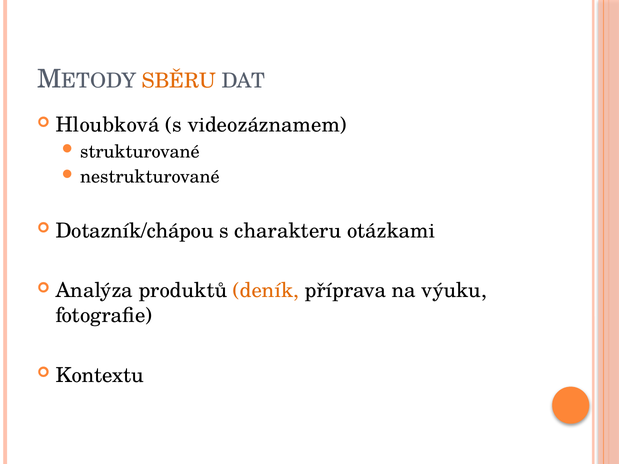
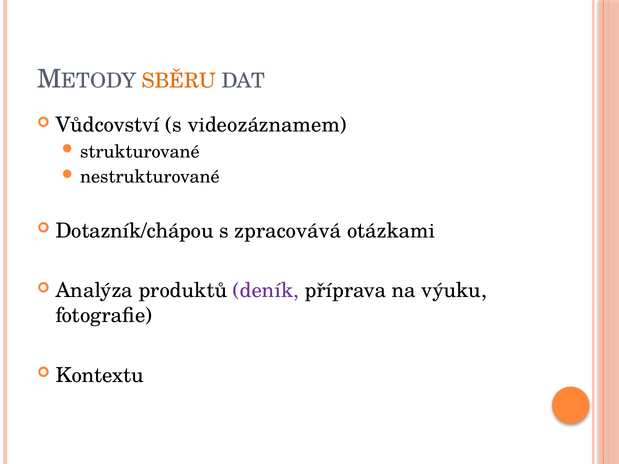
Hloubková: Hloubková -> Vůdcovství
charakteru: charakteru -> zpracovává
deník colour: orange -> purple
